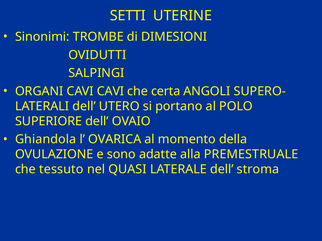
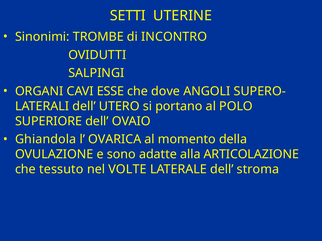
DIMESIONI: DIMESIONI -> INCONTRO
CAVI CAVI: CAVI -> ESSE
certa: certa -> dove
PREMESTRUALE: PREMESTRUALE -> ARTICOLAZIONE
QUASI: QUASI -> VOLTE
